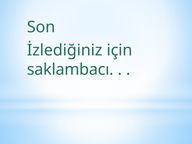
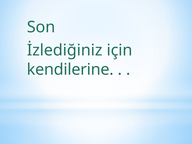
saklambacı: saklambacı -> kendilerine
